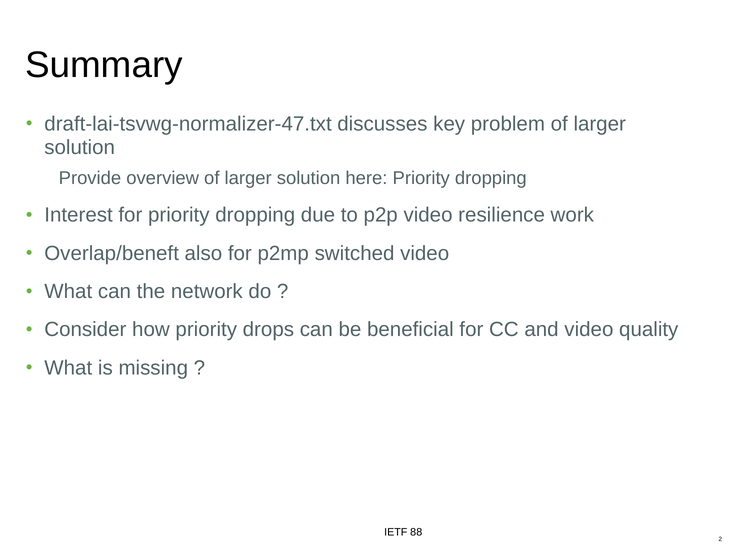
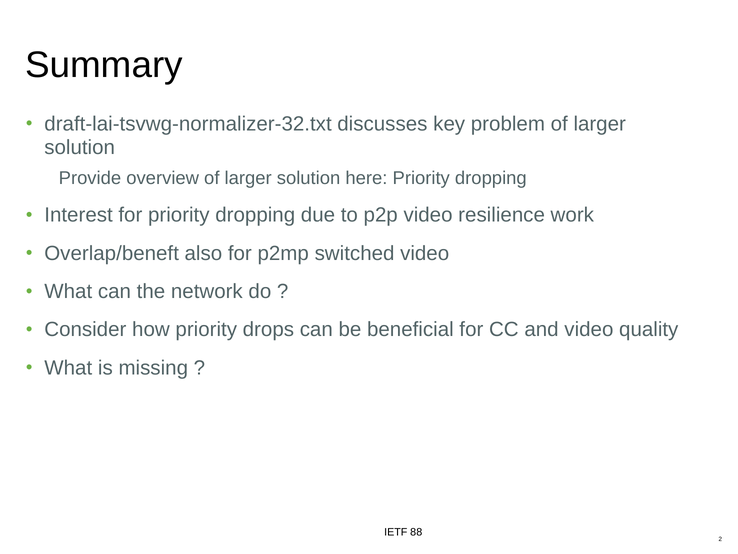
draft-lai-tsvwg-normalizer-47.txt: draft-lai-tsvwg-normalizer-47.txt -> draft-lai-tsvwg-normalizer-32.txt
